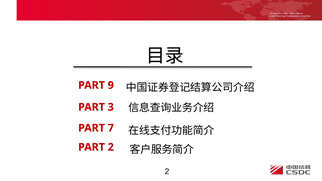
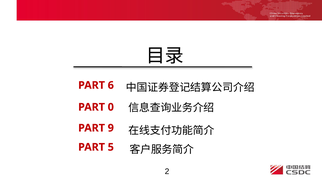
9: 9 -> 6
3: 3 -> 0
7: 7 -> 9
PART 2: 2 -> 5
